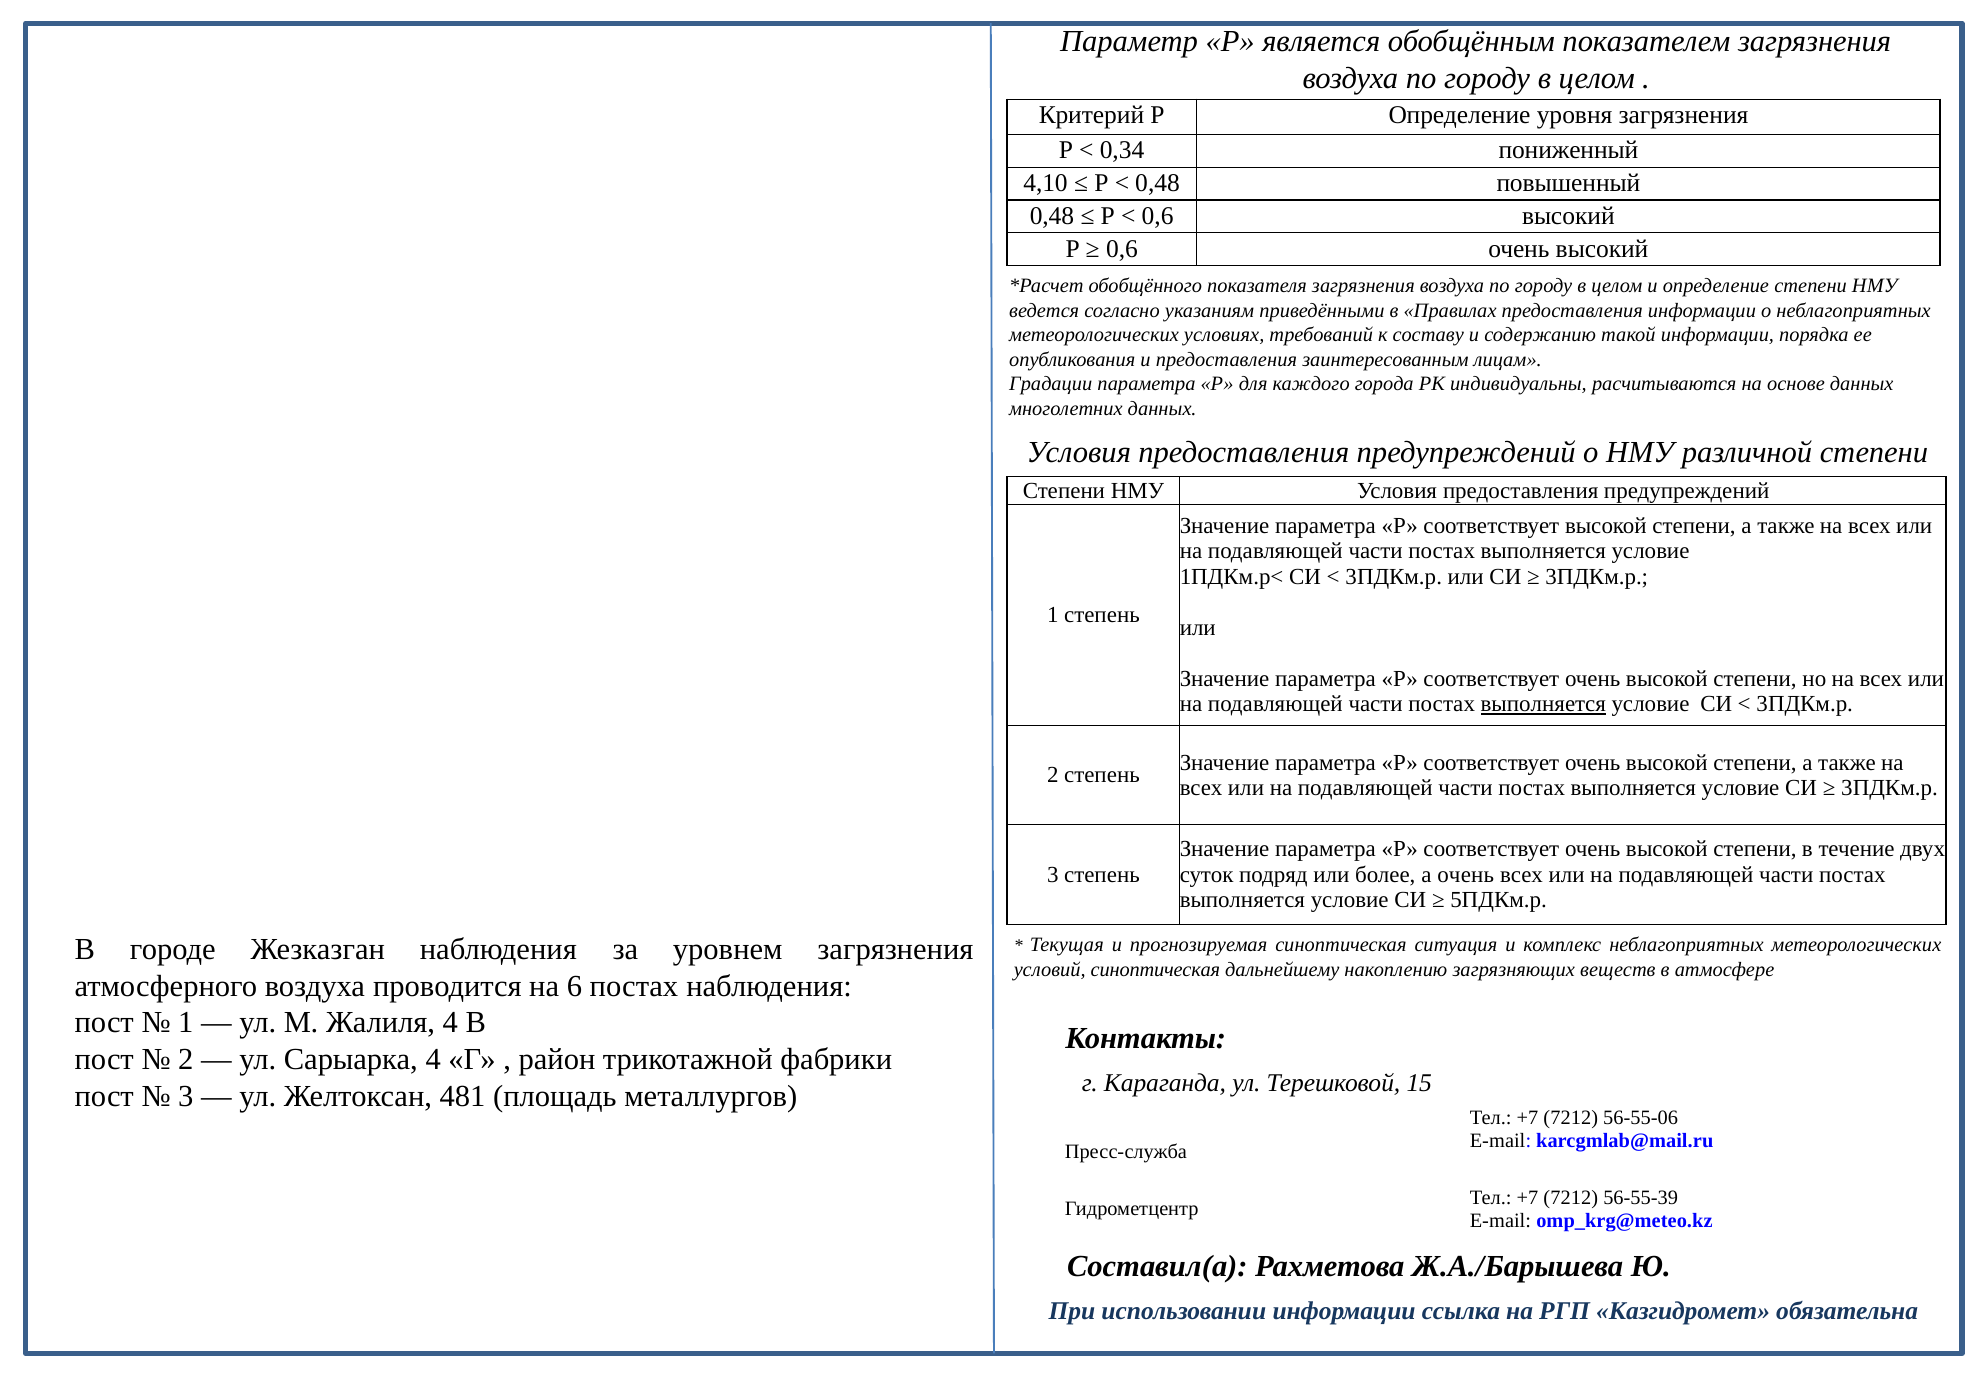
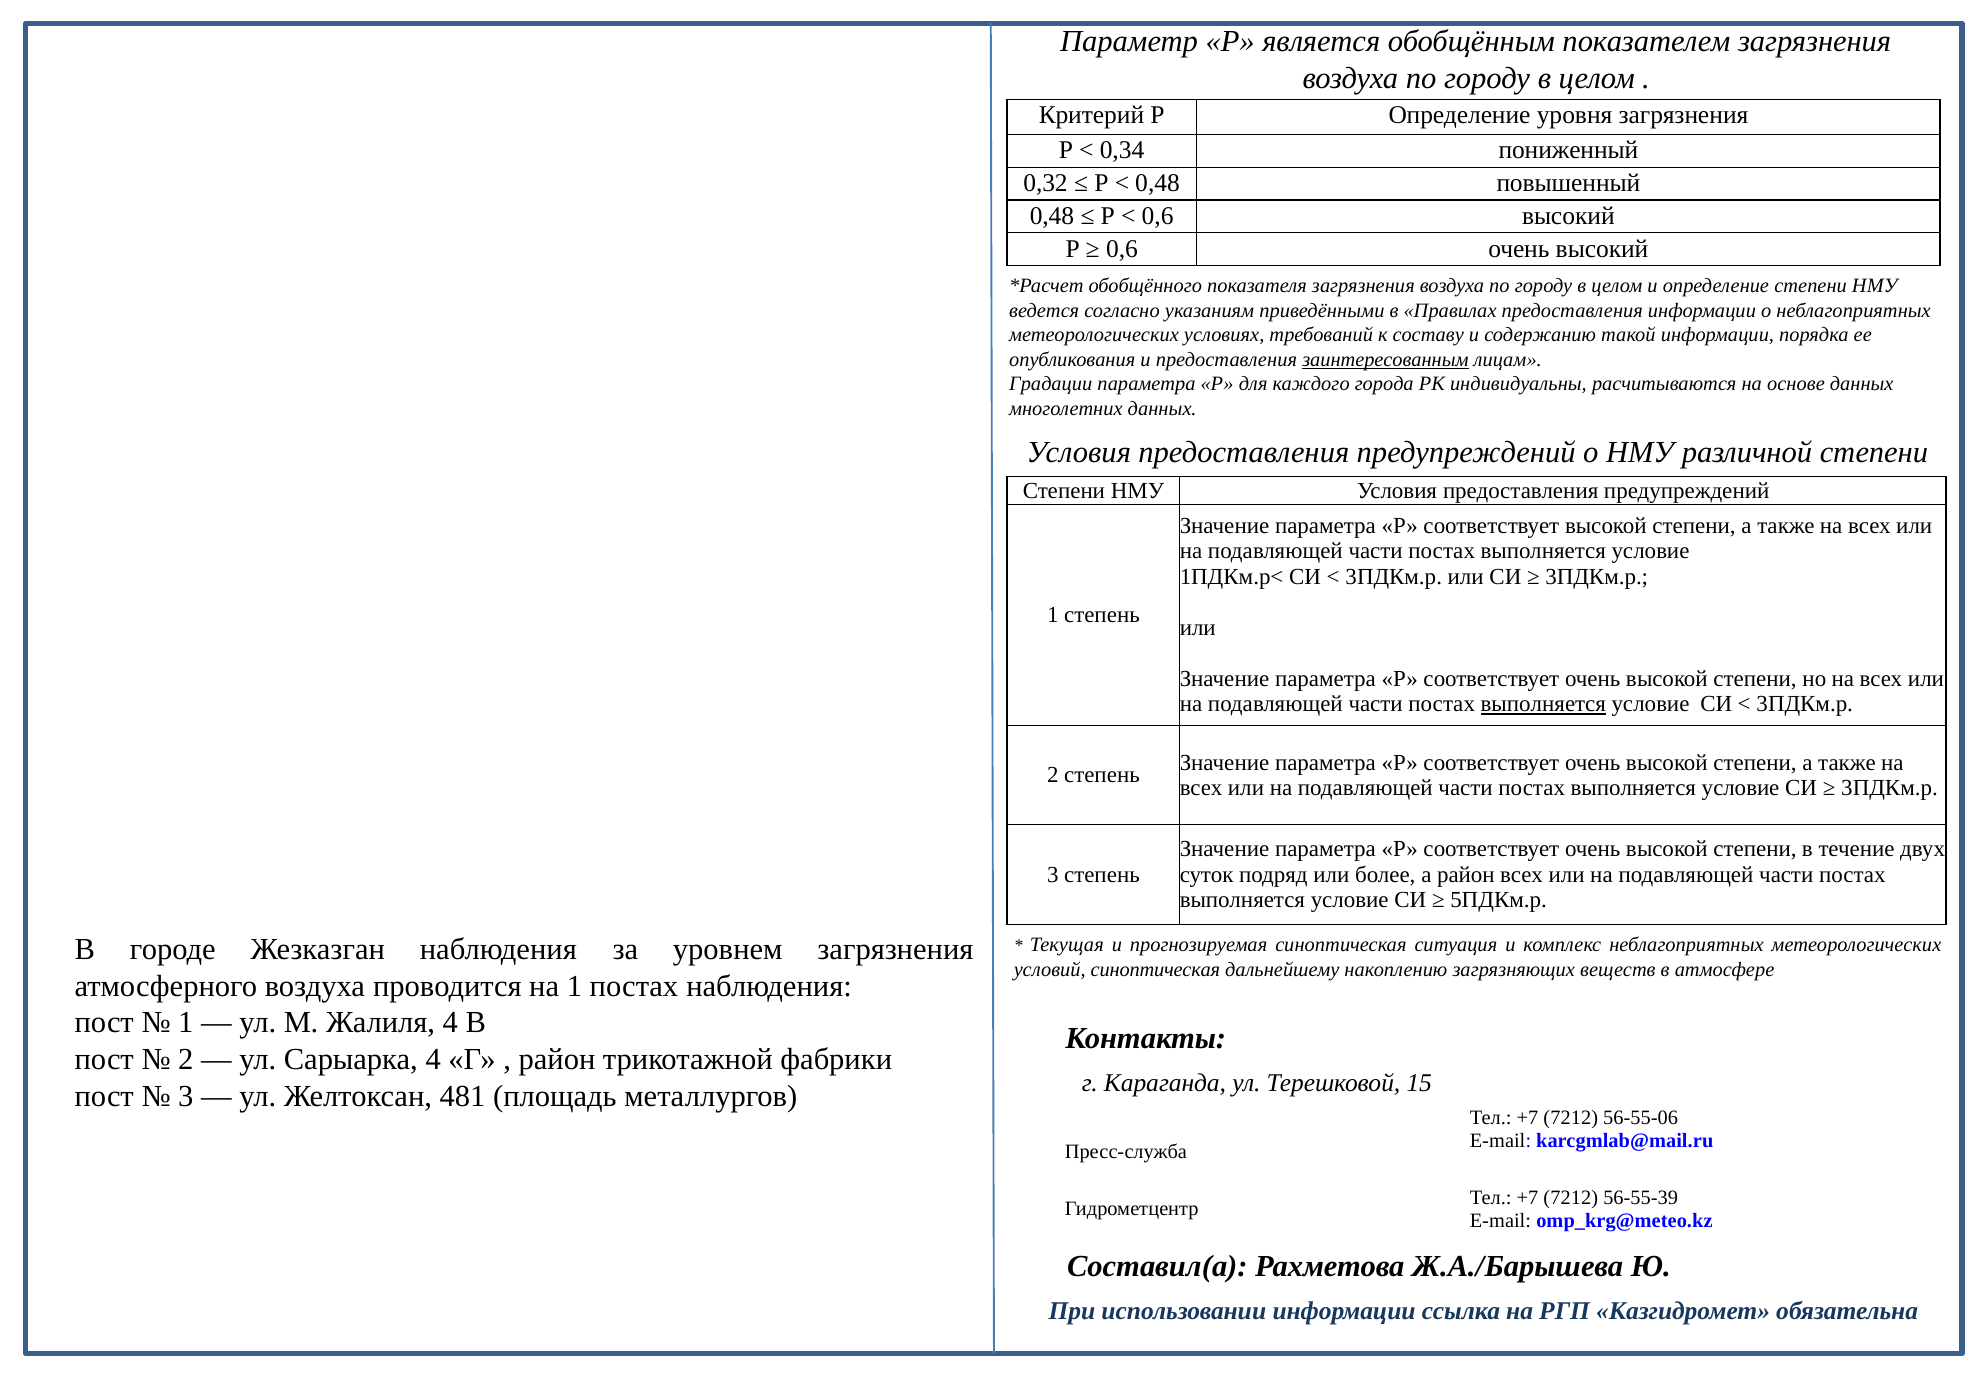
4,10: 4,10 -> 0,32
заинтересованным underline: none -> present
а очень: очень -> район
на 6: 6 -> 1
